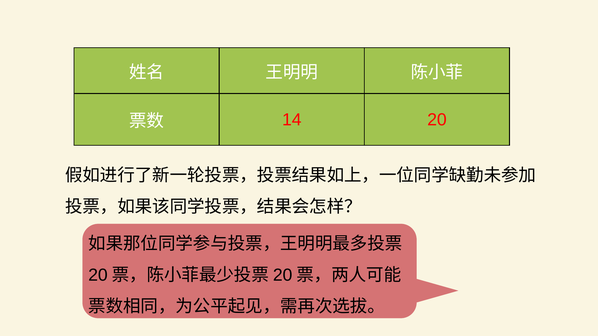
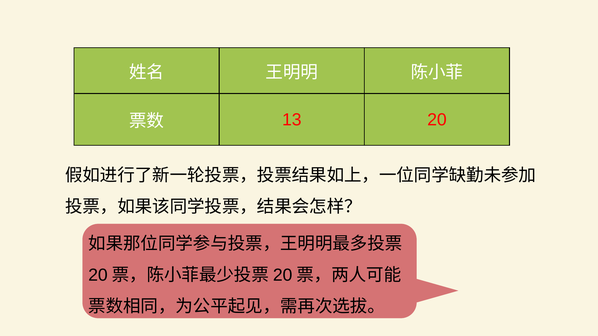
14: 14 -> 13
